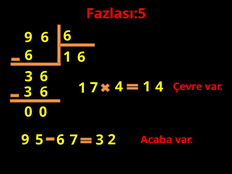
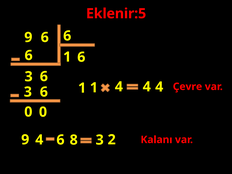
Fazlası:5: Fazlası:5 -> Eklenir:5
1 7: 7 -> 1
1 at (147, 87): 1 -> 4
9 5: 5 -> 4
6 7: 7 -> 8
Acaba: Acaba -> Kalanı
